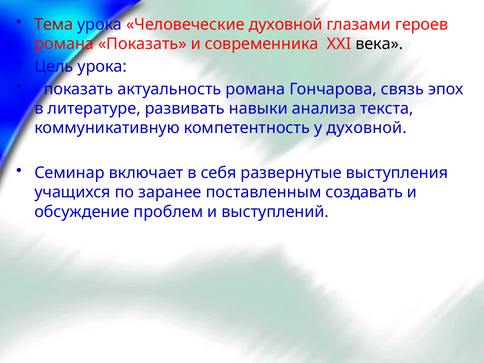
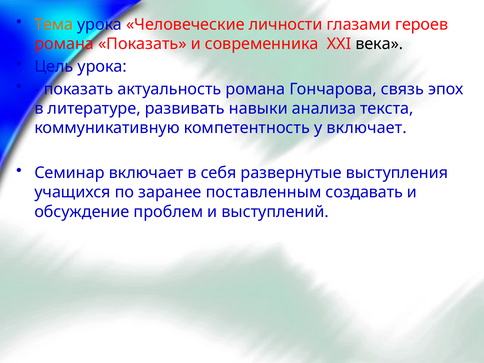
Тема colour: red -> orange
Человеческие духовной: духовной -> личности
у духовной: духовной -> включает
